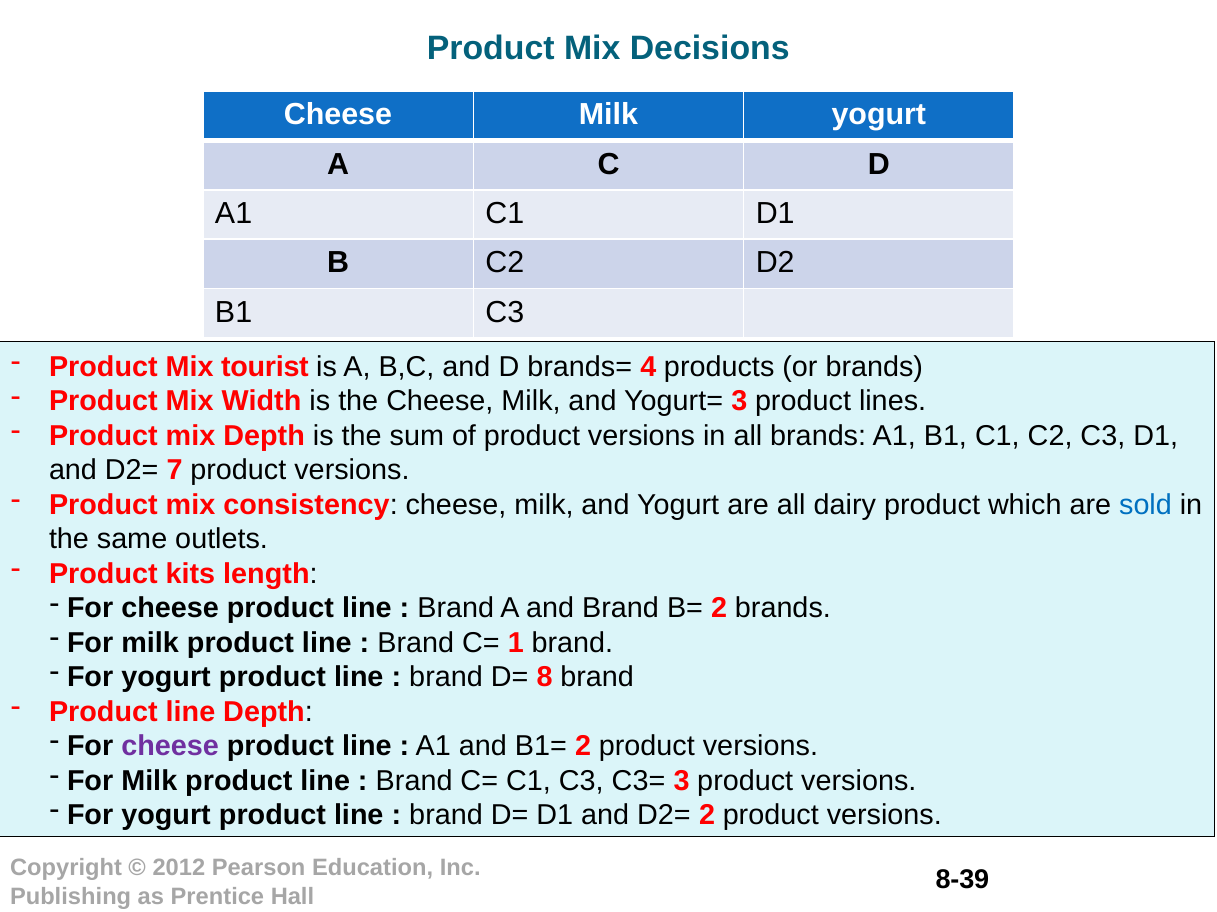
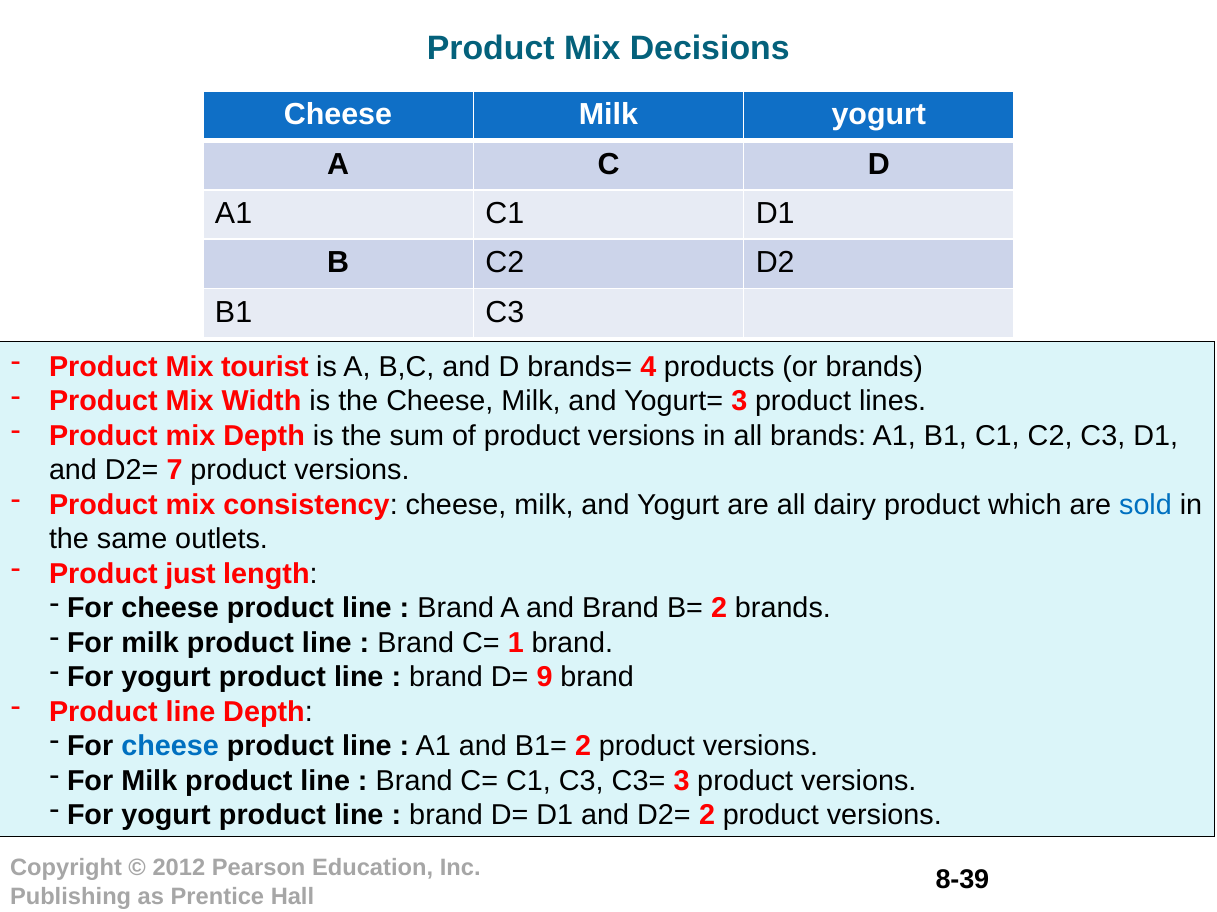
kits: kits -> just
8: 8 -> 9
cheese at (170, 747) colour: purple -> blue
